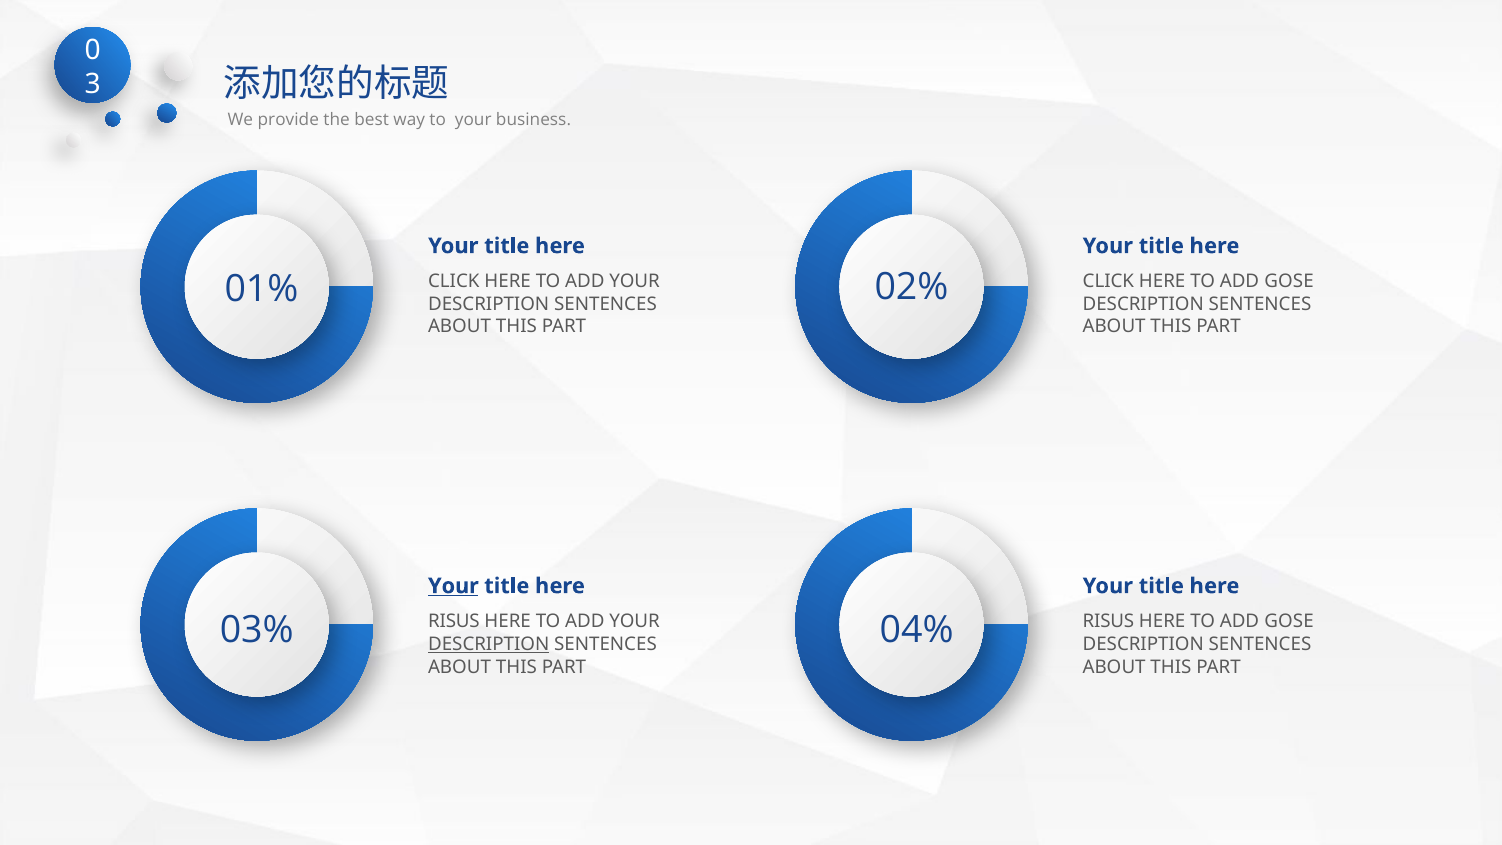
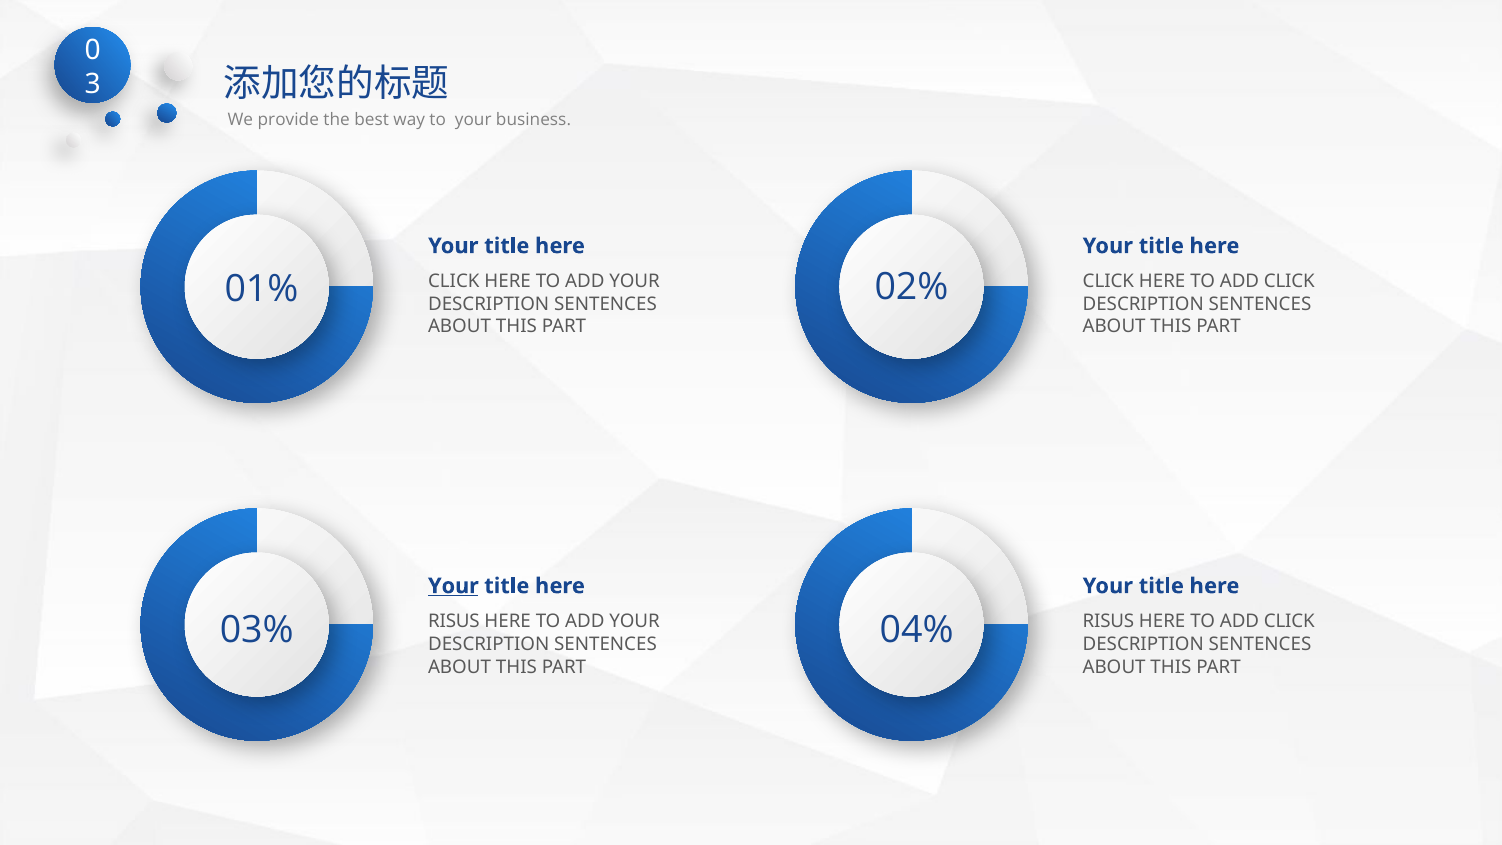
GOSE at (1289, 282): GOSE -> CLICK
GOSE at (1289, 622): GOSE -> CLICK
DESCRIPTION at (489, 644) underline: present -> none
